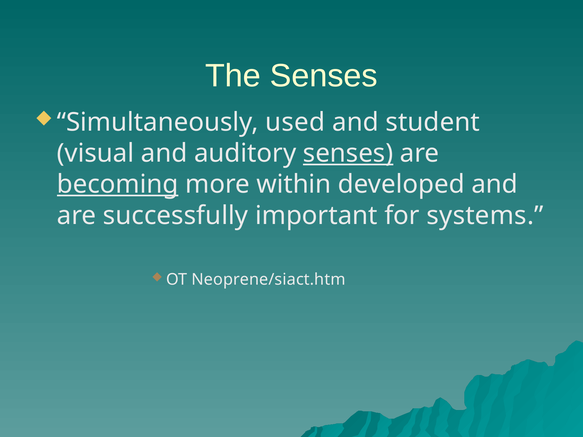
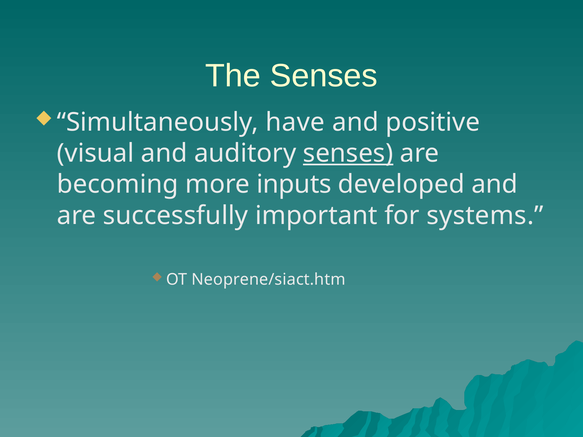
used: used -> have
student: student -> positive
becoming underline: present -> none
within: within -> inputs
